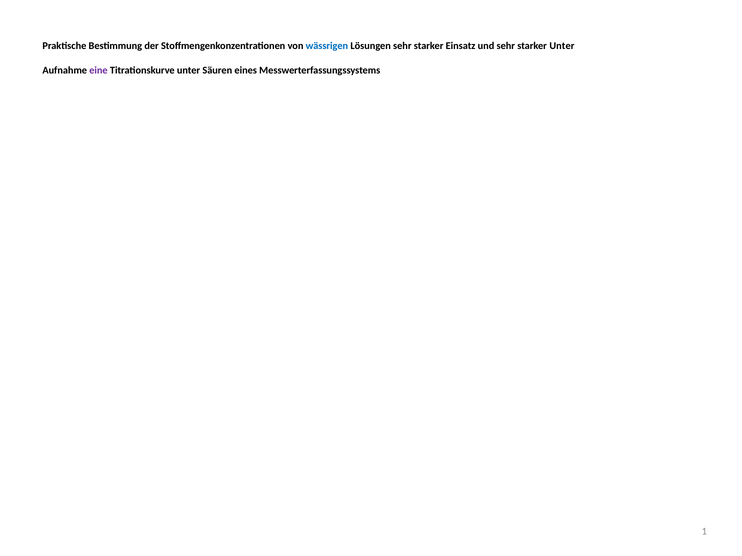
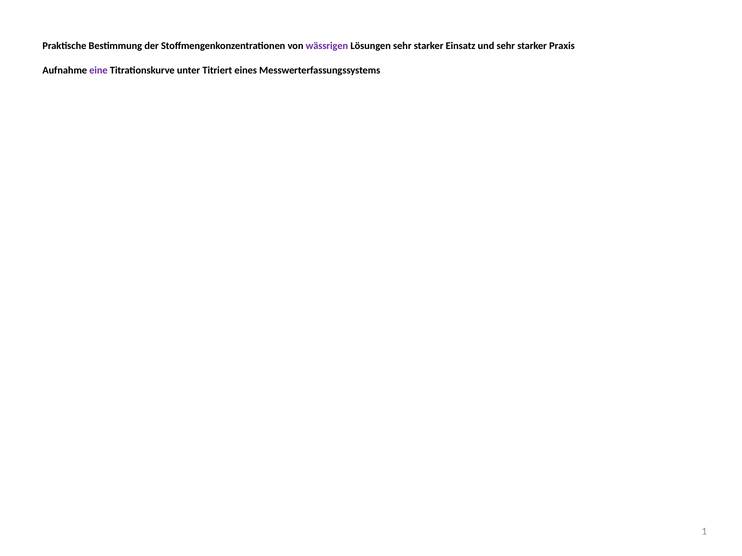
wässrigen colour: blue -> purple
starker Unter: Unter -> Praxis
Säuren: Säuren -> Titriert
